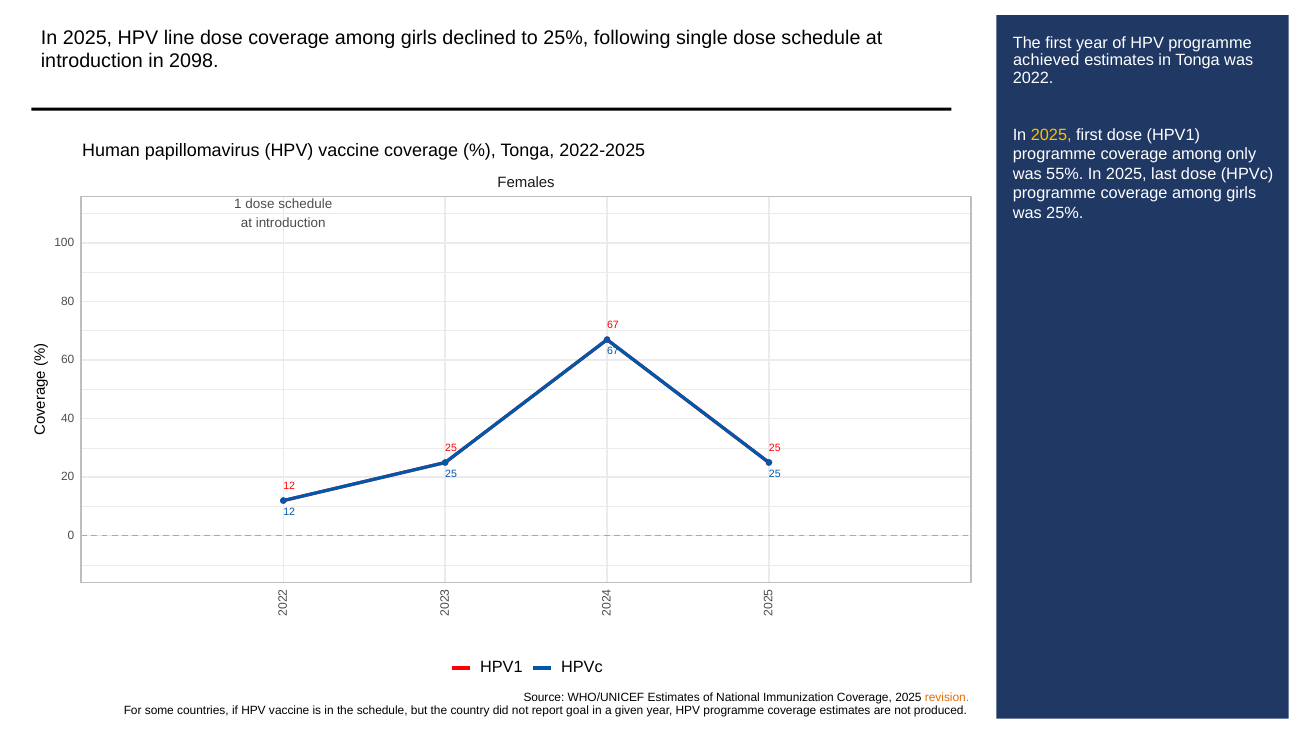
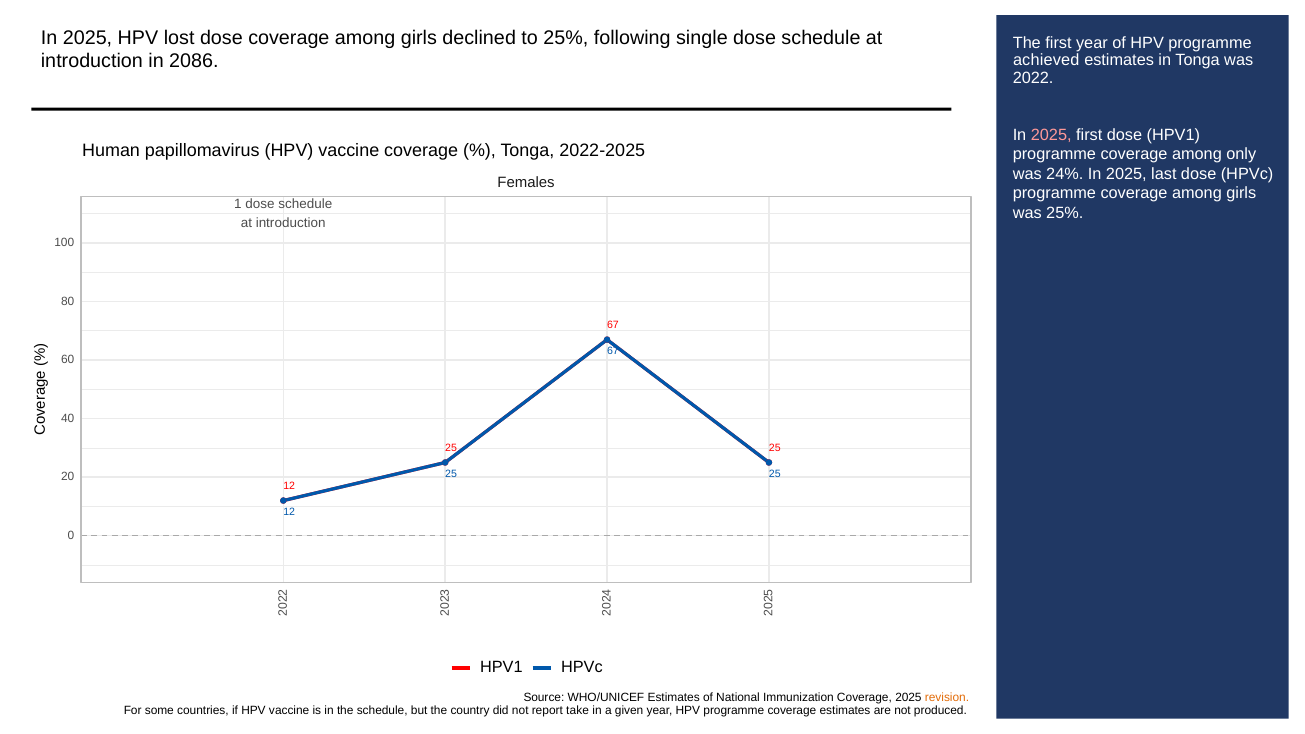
line: line -> lost
2098: 2098 -> 2086
2025 at (1051, 135) colour: yellow -> pink
55%: 55% -> 24%
goal: goal -> take
